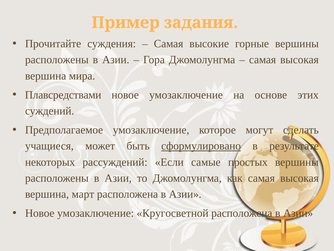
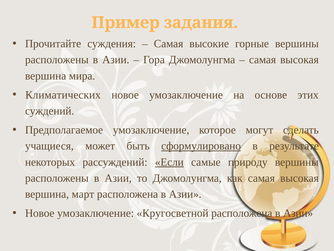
Плавсредствами: Плавсредствами -> Климатических
Если underline: none -> present
простых: простых -> природу
